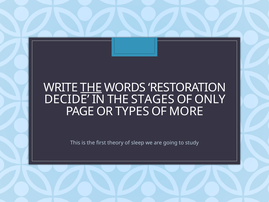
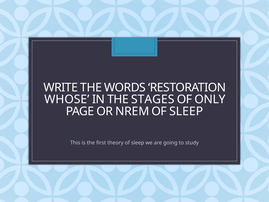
THE at (91, 87) underline: present -> none
DECIDE: DECIDE -> WHOSE
TYPES: TYPES -> NREM
MORE at (186, 111): MORE -> SLEEP
